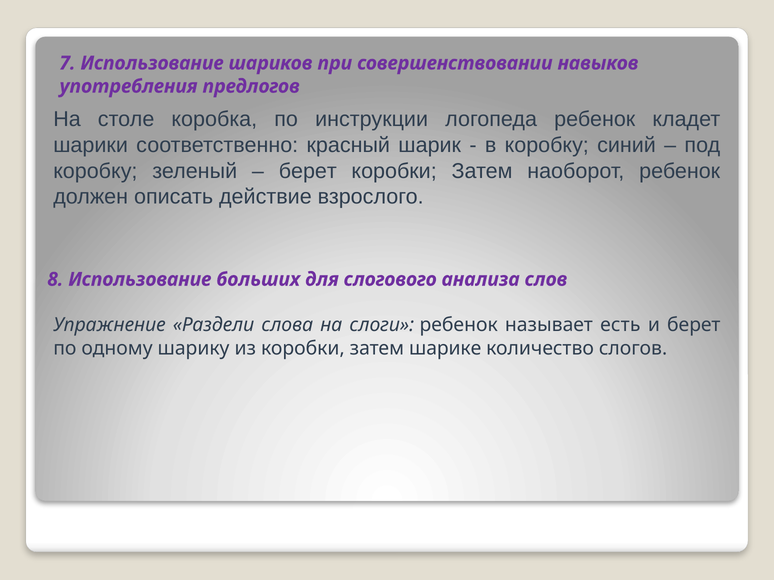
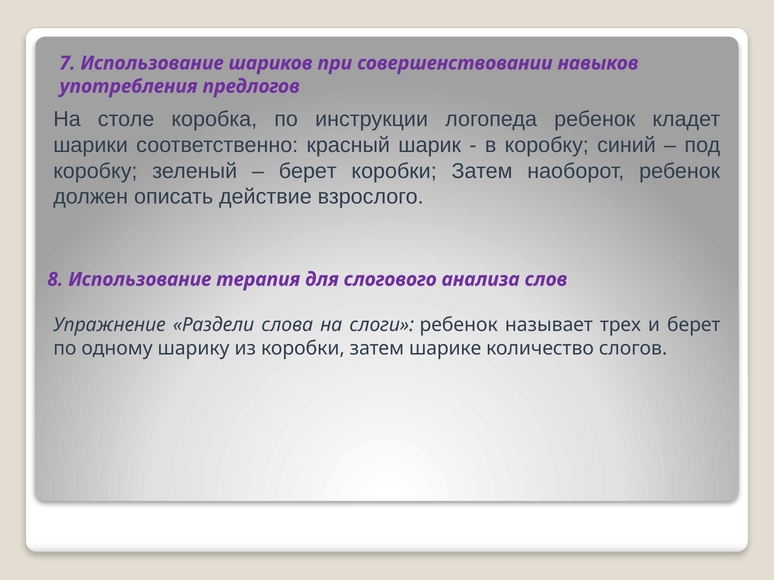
больших: больших -> терапия
есть: есть -> трех
